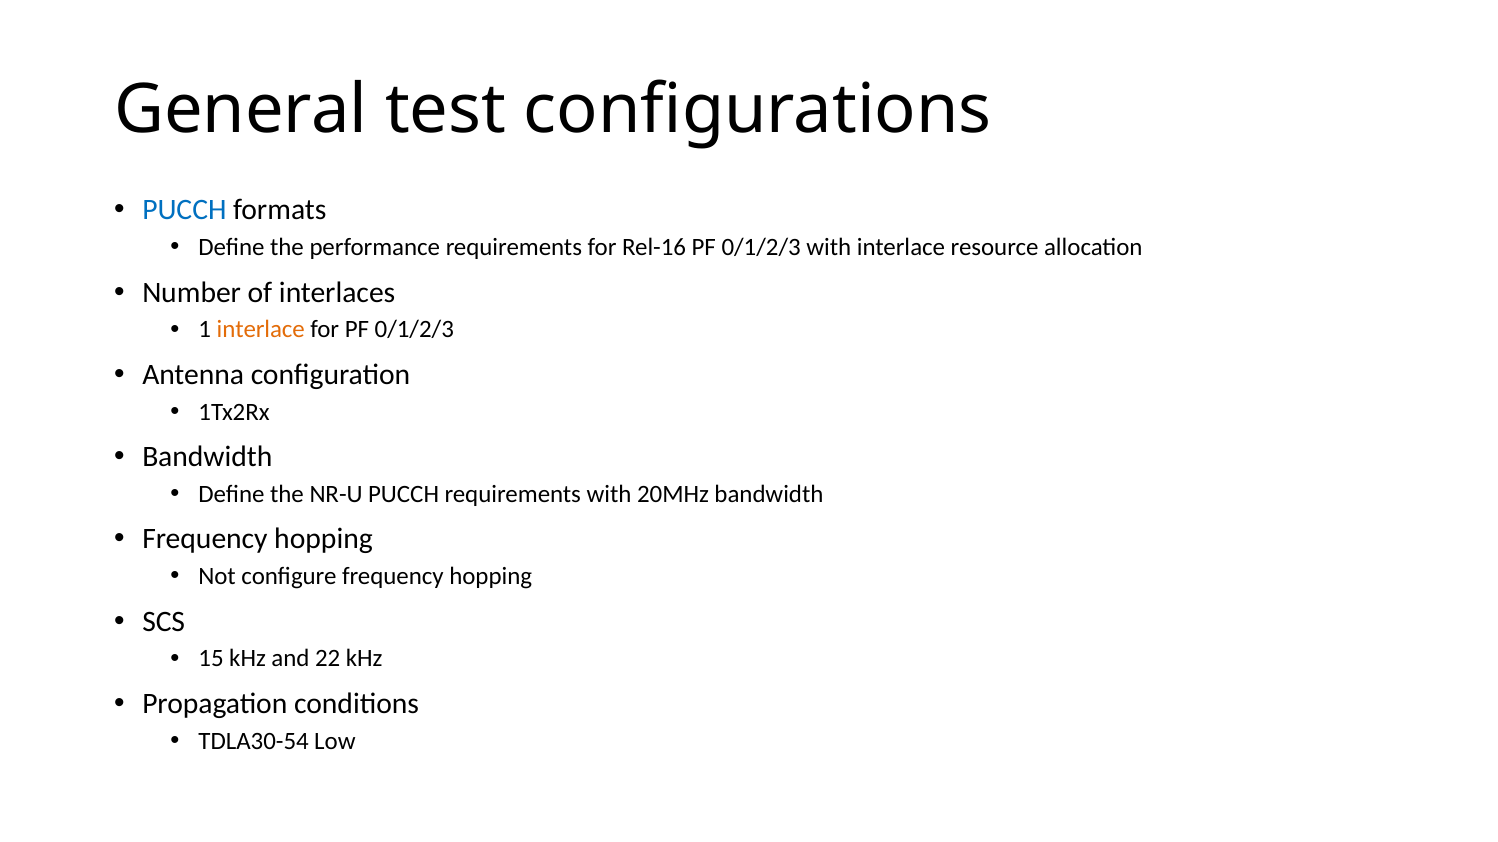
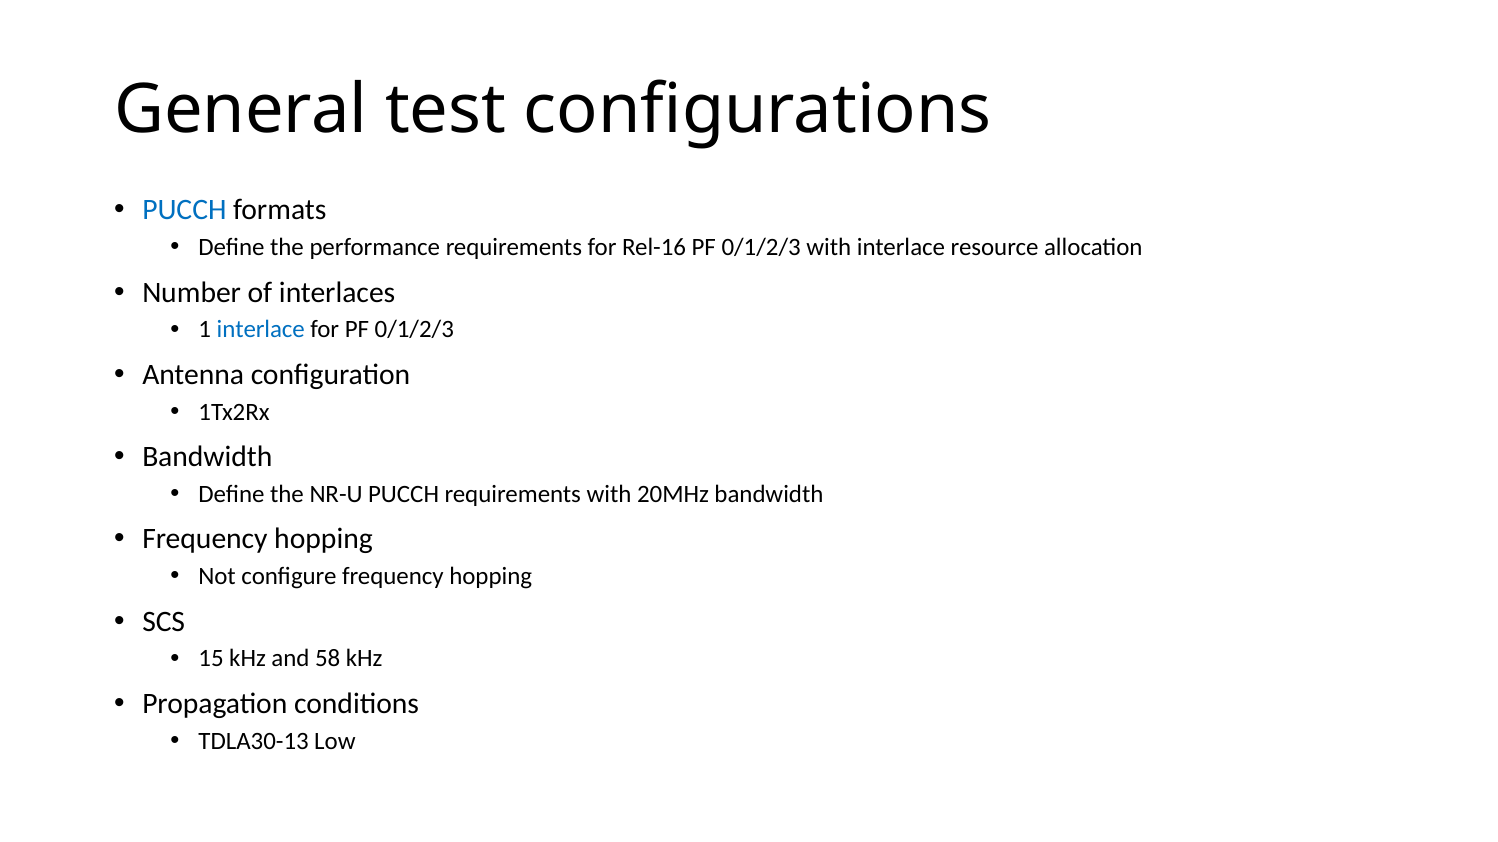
interlace at (261, 330) colour: orange -> blue
22: 22 -> 58
TDLA30-54: TDLA30-54 -> TDLA30-13
